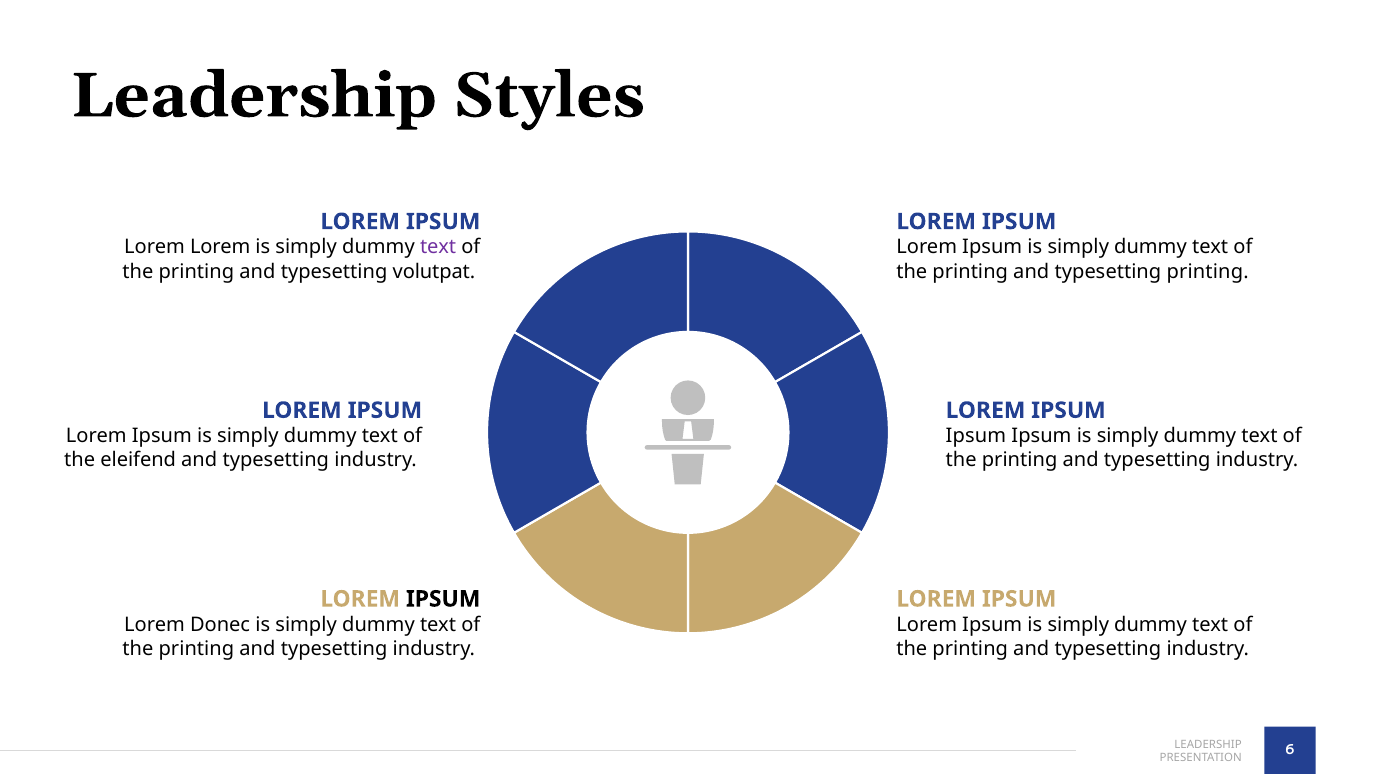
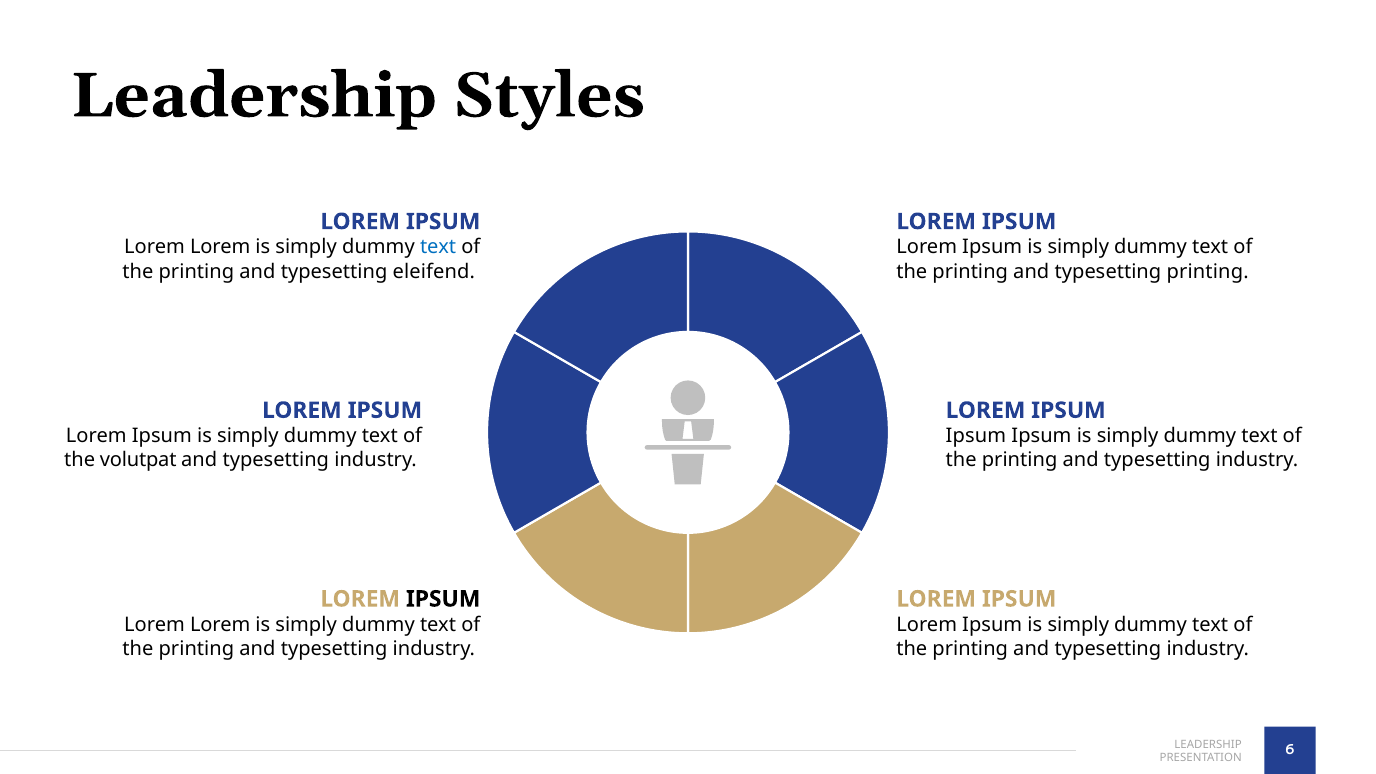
text at (438, 247) colour: purple -> blue
volutpat: volutpat -> eleifend
eleifend: eleifend -> volutpat
Donec at (220, 625): Donec -> Lorem
